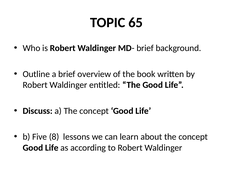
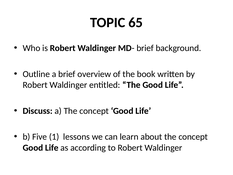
8: 8 -> 1
